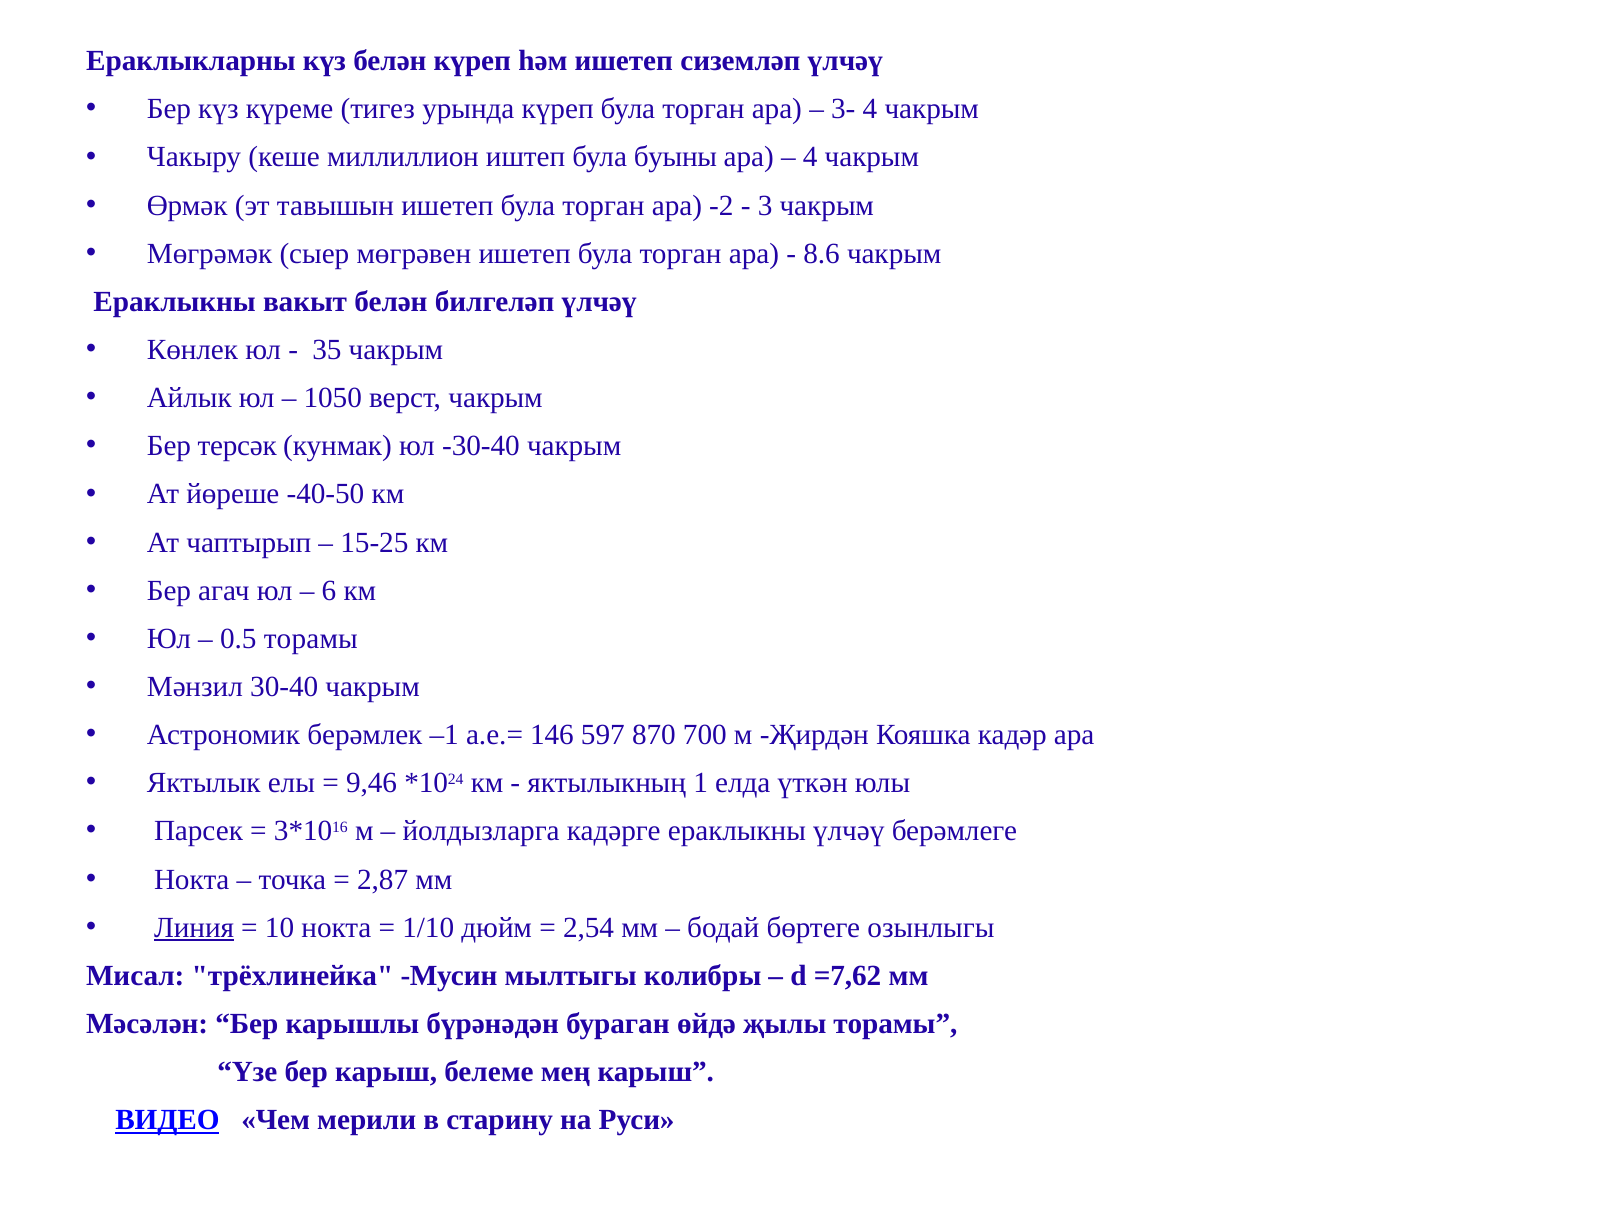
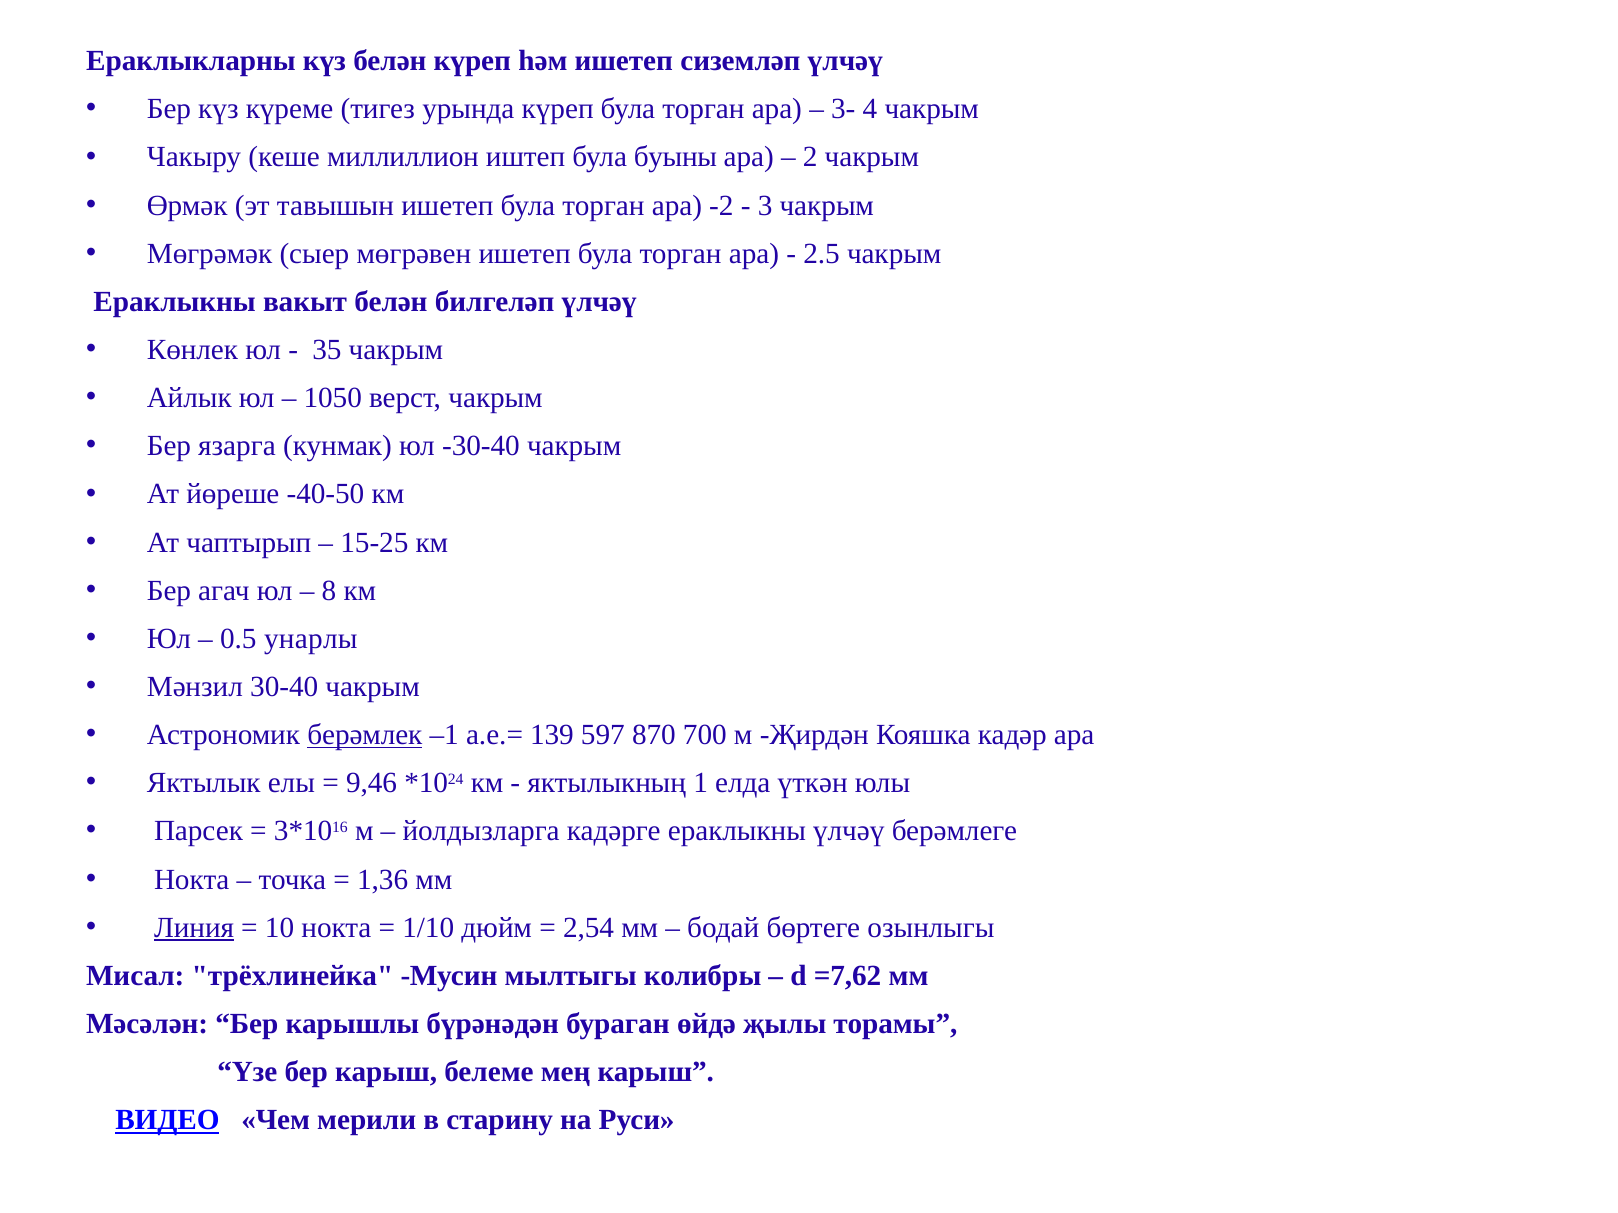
4 at (810, 157): 4 -> 2
8.6: 8.6 -> 2.5
терсәк: терсәк -> язарга
6: 6 -> 8
0.5 торамы: торамы -> унарлы
берәмлек underline: none -> present
146: 146 -> 139
2,87: 2,87 -> 1,36
